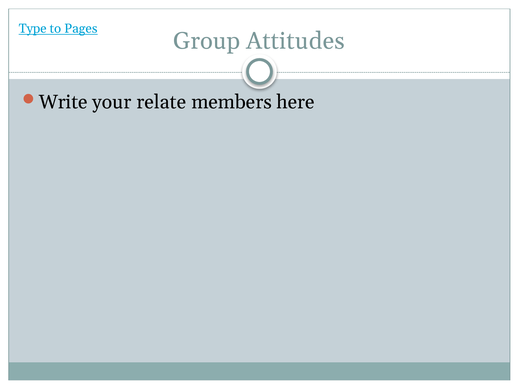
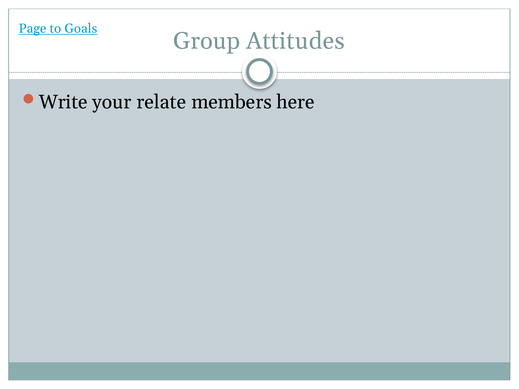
Type: Type -> Page
Pages: Pages -> Goals
